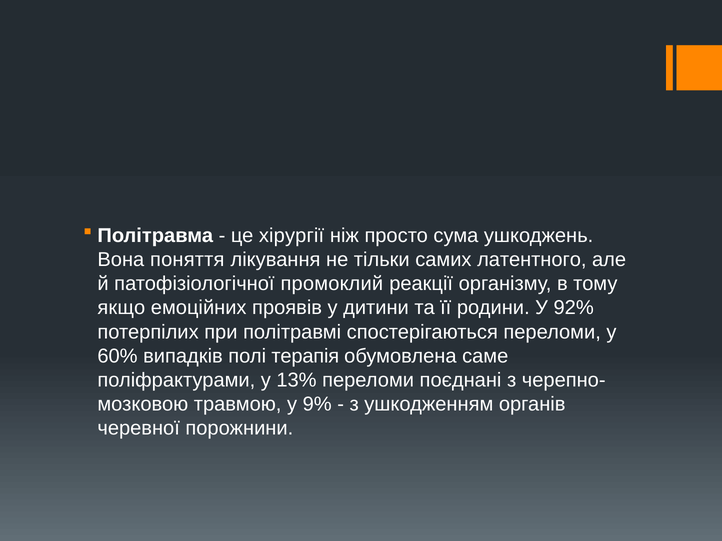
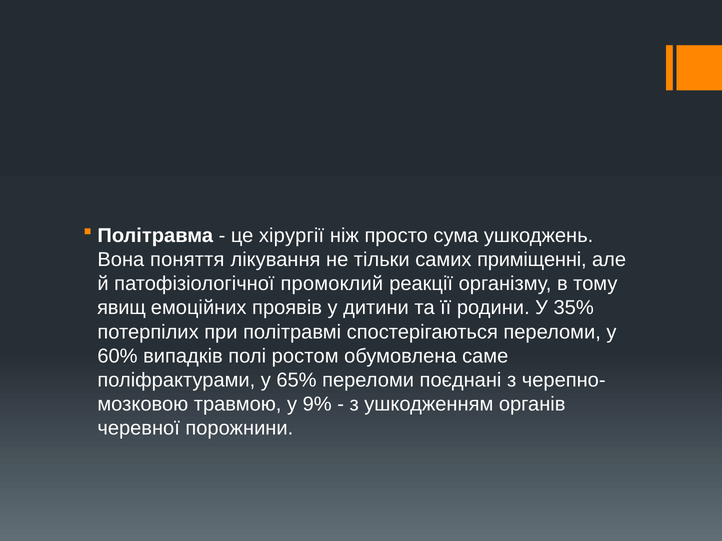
латентного: латентного -> приміщенні
якщо: якщо -> явищ
92%: 92% -> 35%
терапія: терапія -> ростом
13%: 13% -> 65%
